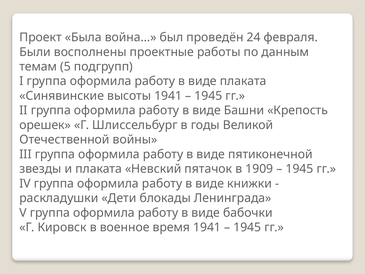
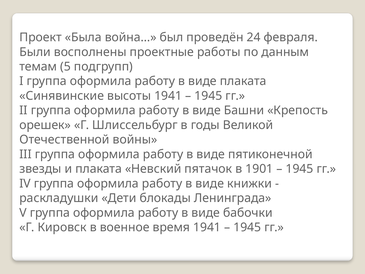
1909: 1909 -> 1901
